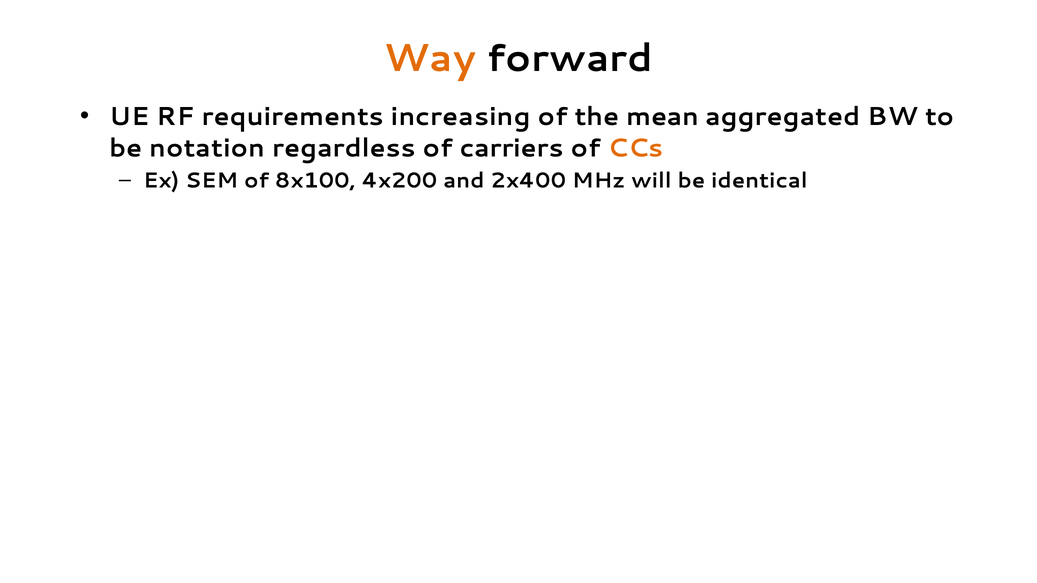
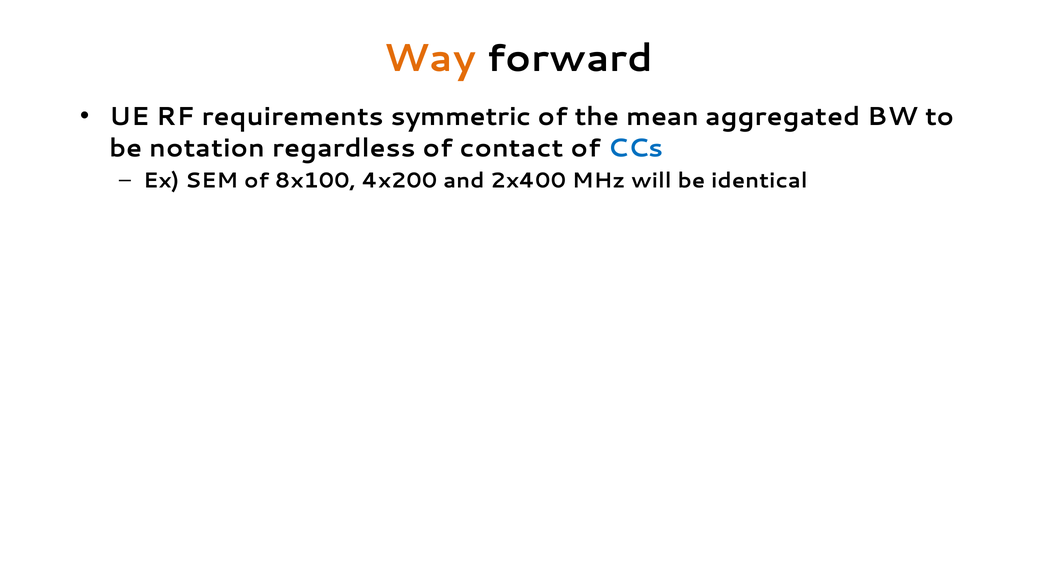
increasing: increasing -> symmetric
carriers: carriers -> contact
CCs colour: orange -> blue
